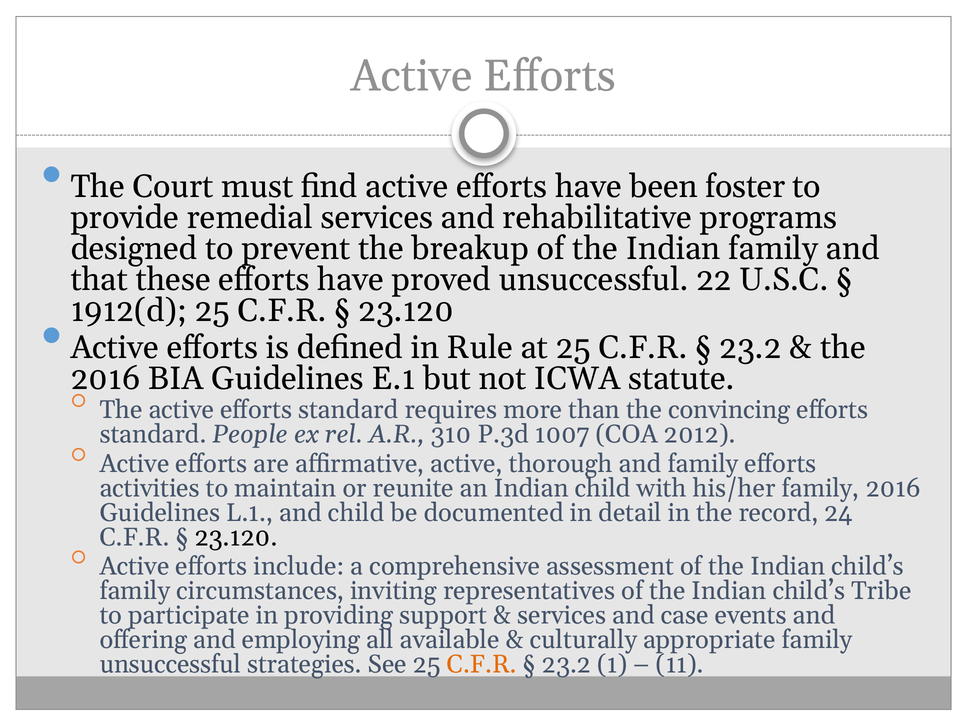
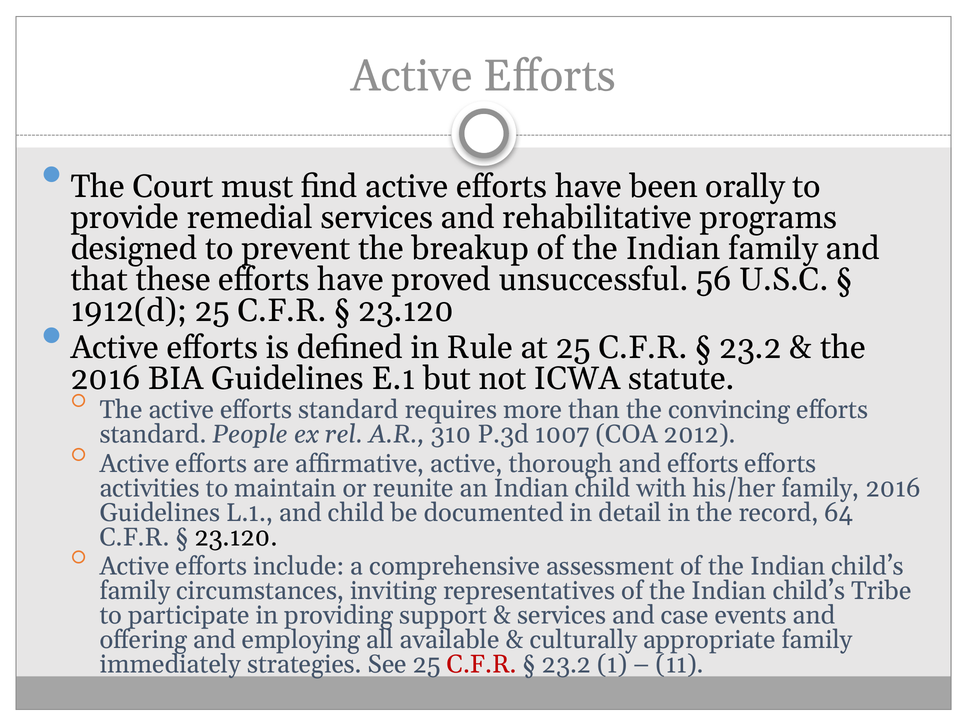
foster: foster -> orally
22: 22 -> 56
and family: family -> efforts
24: 24 -> 64
unsuccessful at (170, 664): unsuccessful -> immediately
C.F.R at (482, 664) colour: orange -> red
